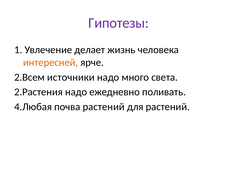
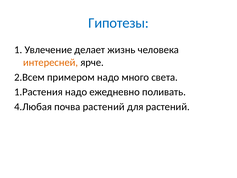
Гипотезы colour: purple -> blue
источники: источники -> примером
2.Растения: 2.Растения -> 1.Растения
